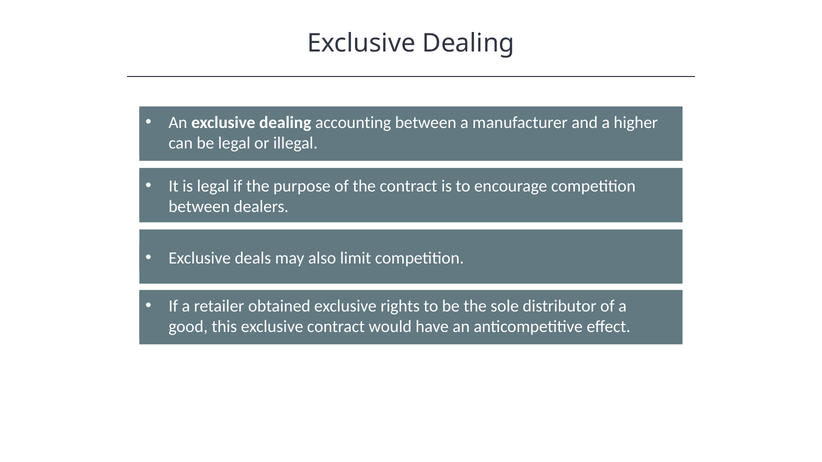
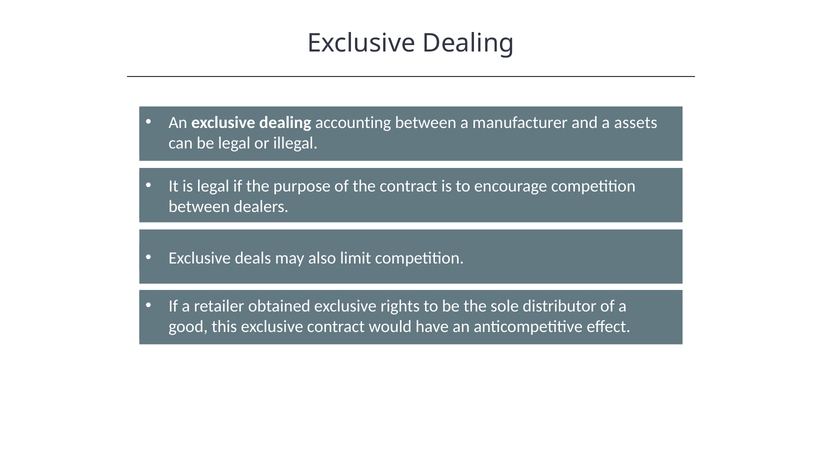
higher: higher -> assets
